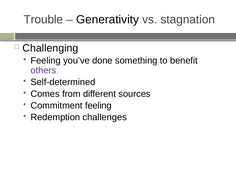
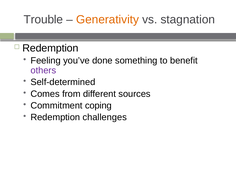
Generativity colour: black -> orange
Challenging at (50, 48): Challenging -> Redemption
Commitment feeling: feeling -> coping
